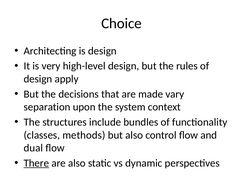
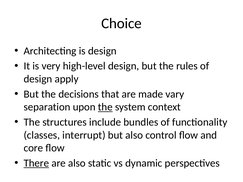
the at (105, 107) underline: none -> present
methods: methods -> interrupt
dual: dual -> core
